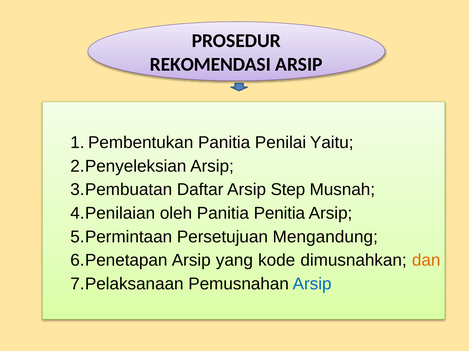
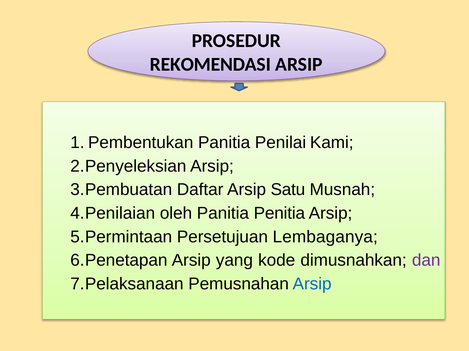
Yaitu: Yaitu -> Kami
Step: Step -> Satu
Mengandung: Mengandung -> Lembaganya
dan colour: orange -> purple
